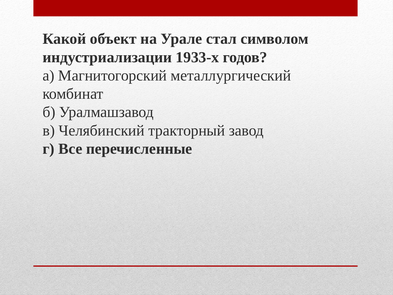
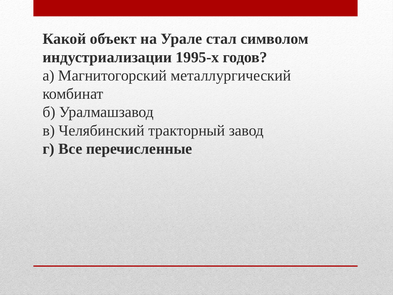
1933-х: 1933-х -> 1995-х
